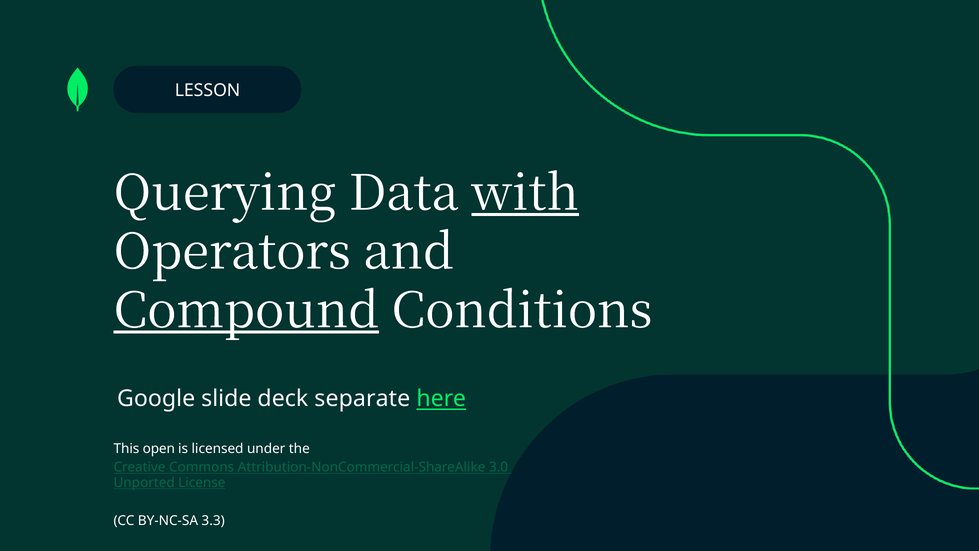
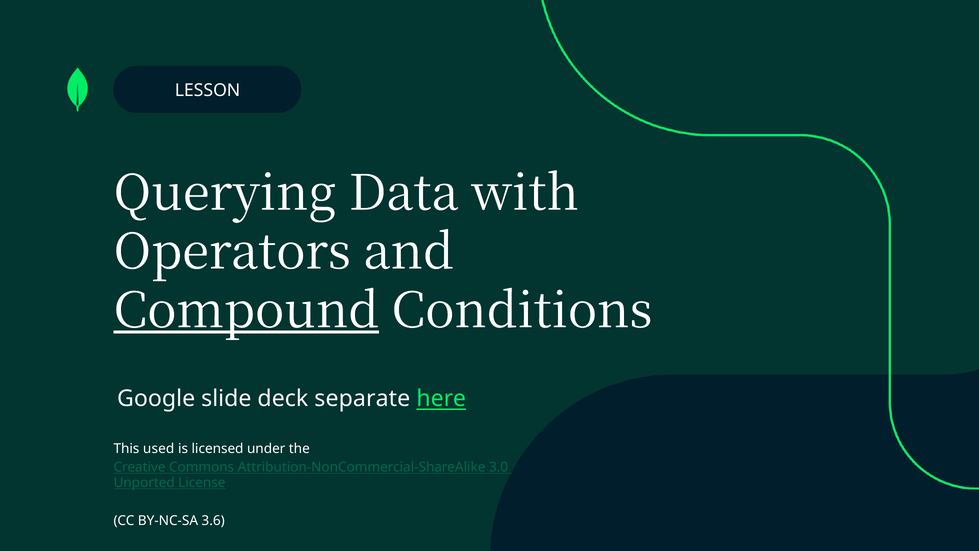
with underline: present -> none
open: open -> used
3.3: 3.3 -> 3.6
